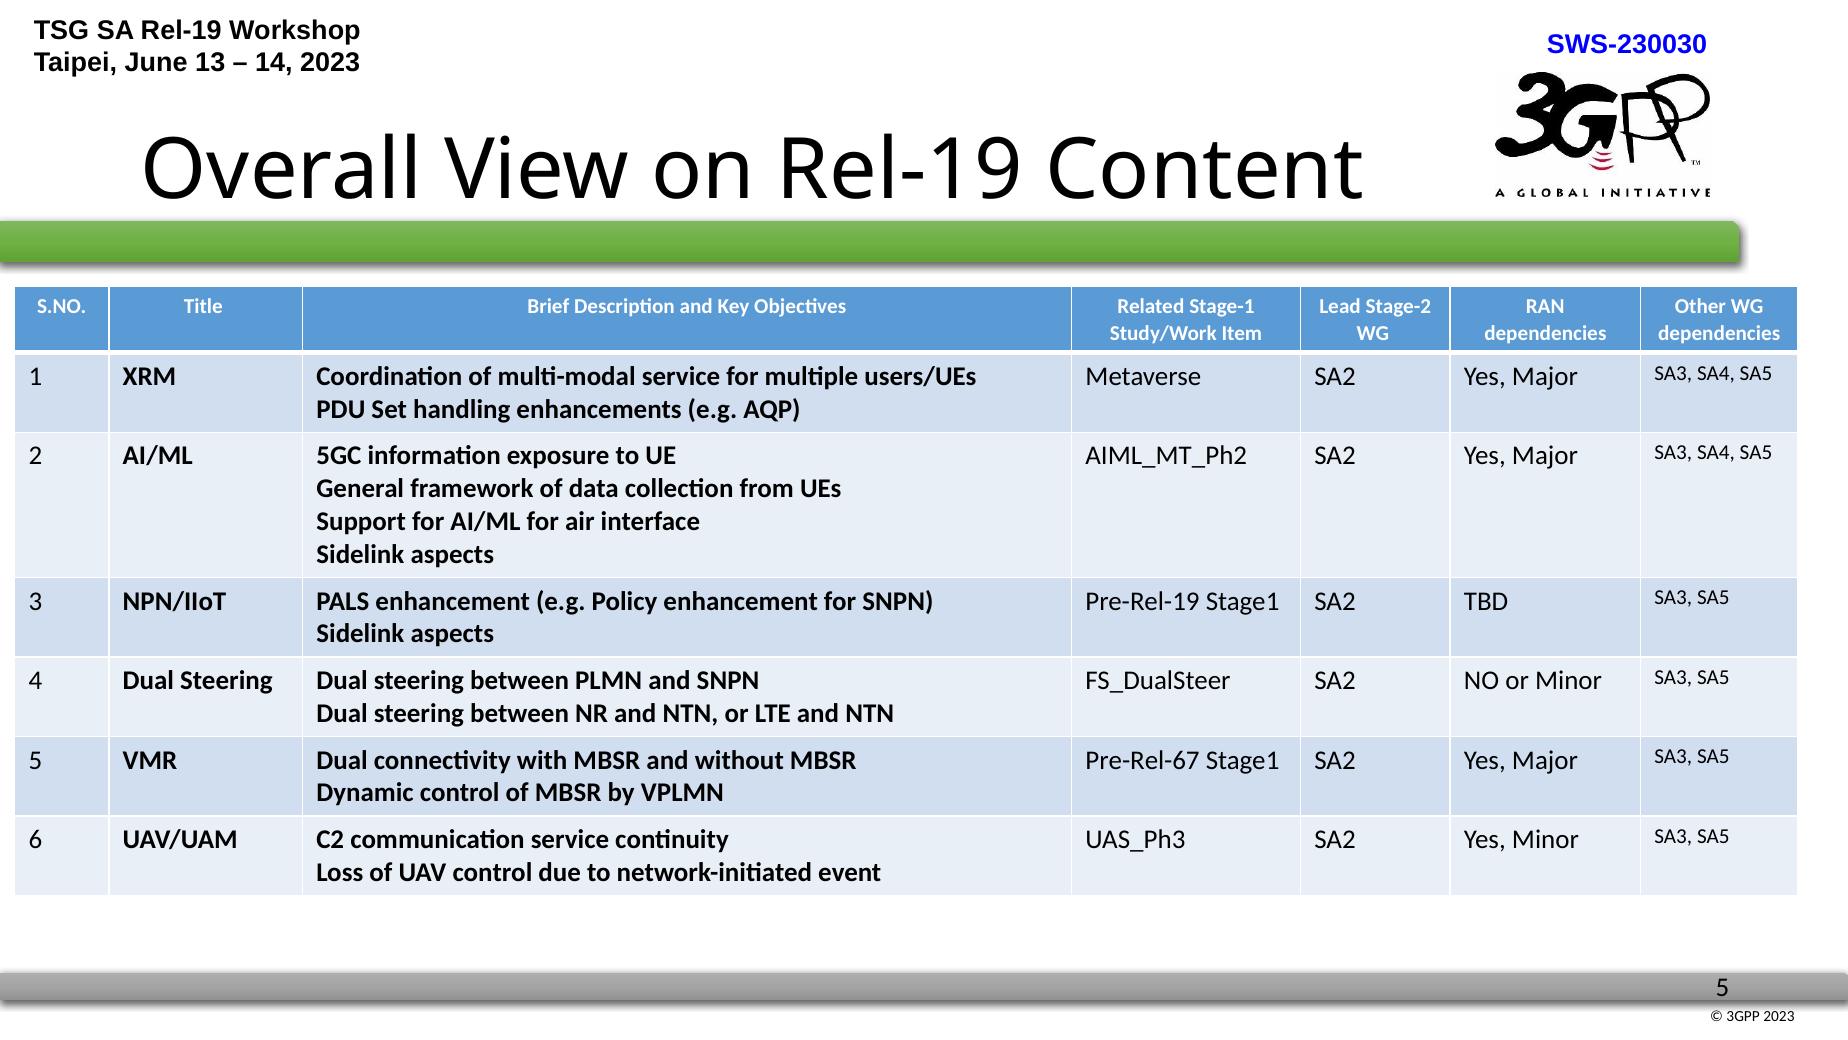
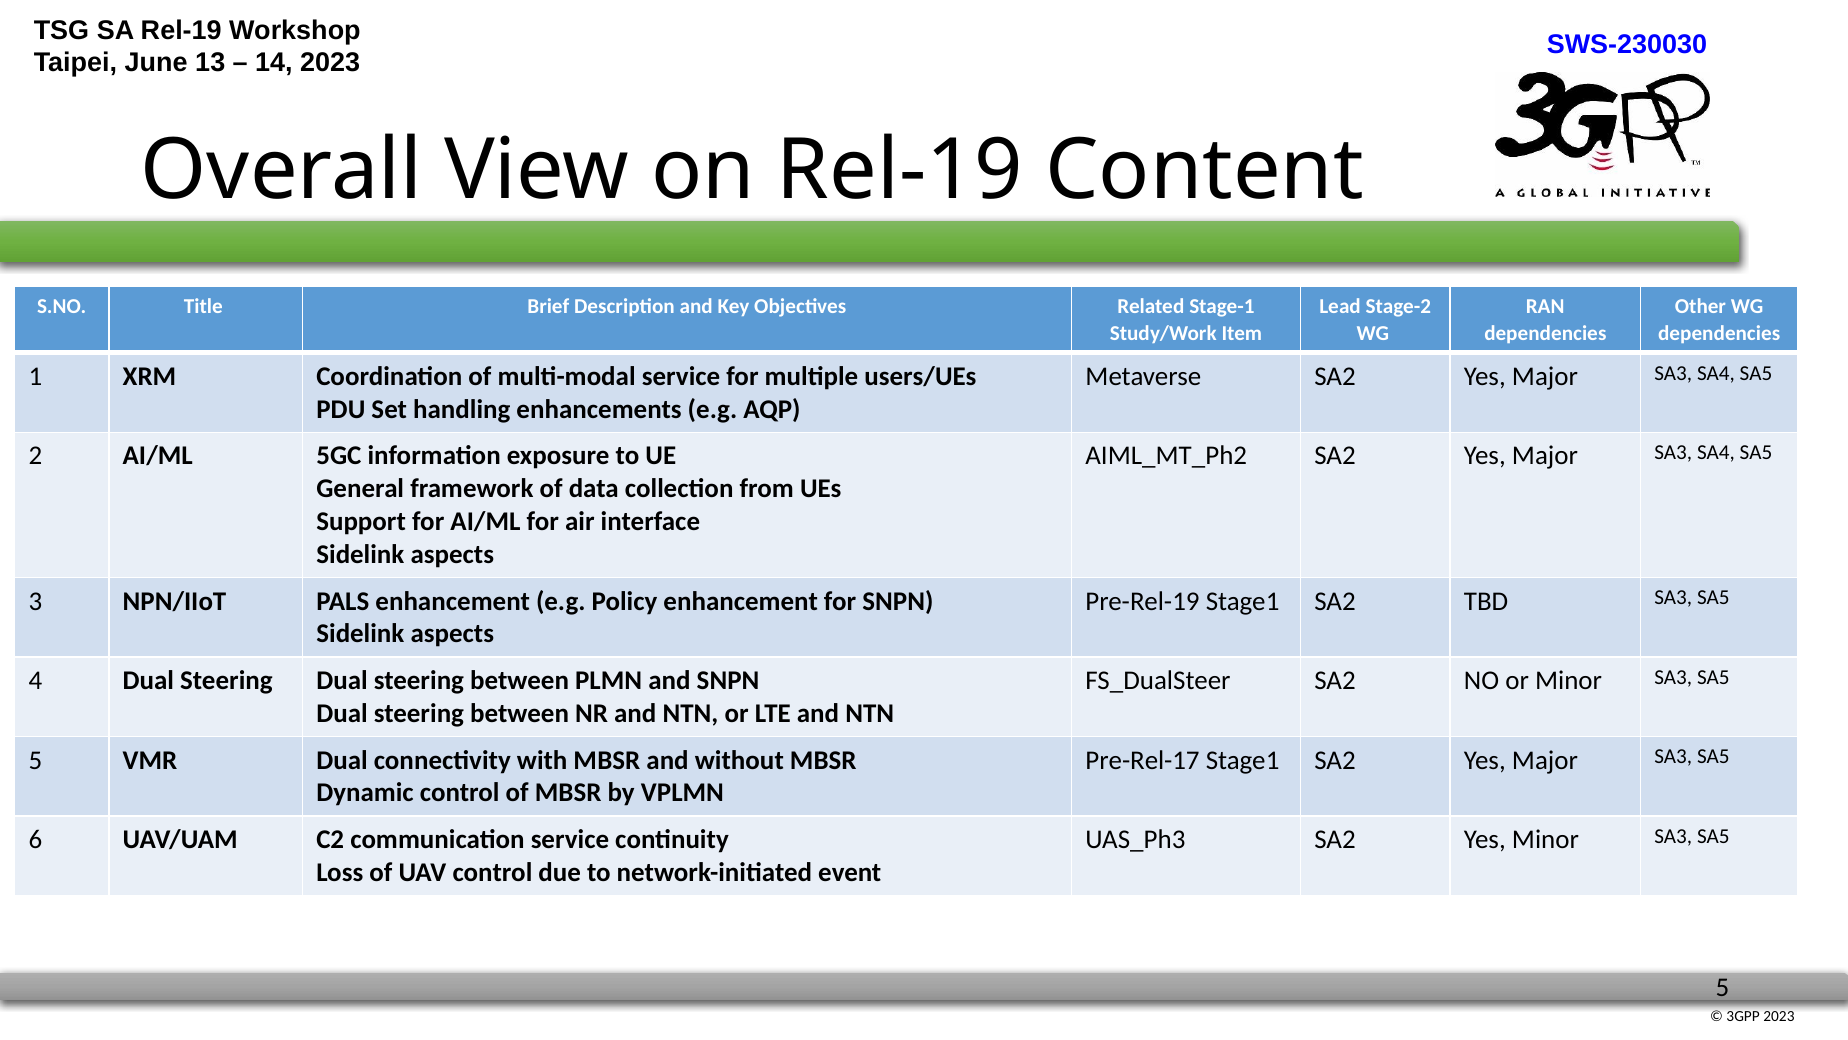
Pre-Rel-67: Pre-Rel-67 -> Pre-Rel-17
